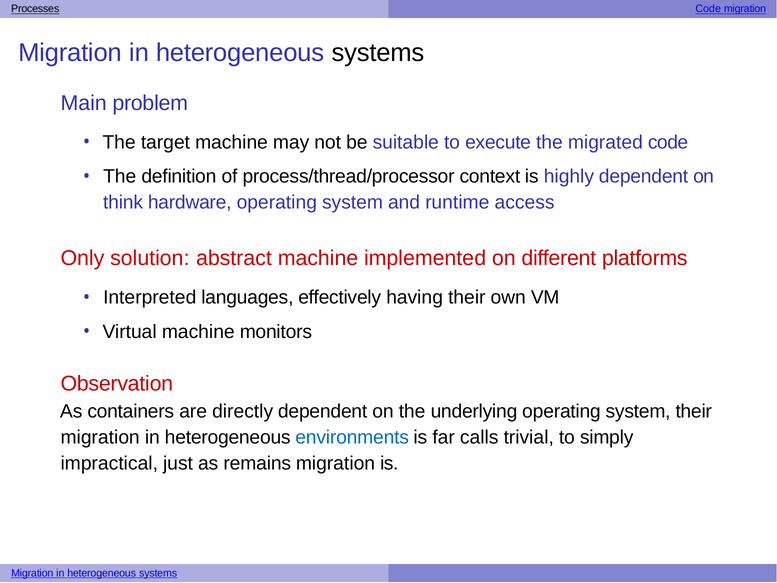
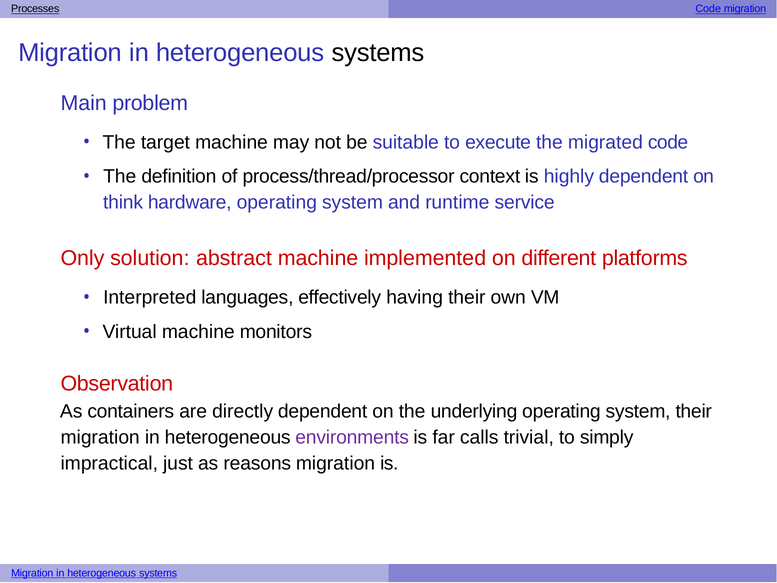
access: access -> service
environments colour: blue -> purple
remains: remains -> reasons
